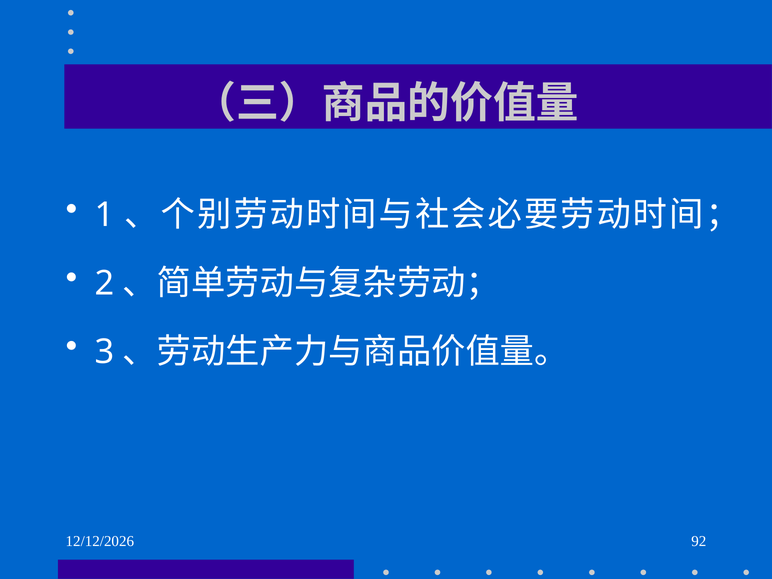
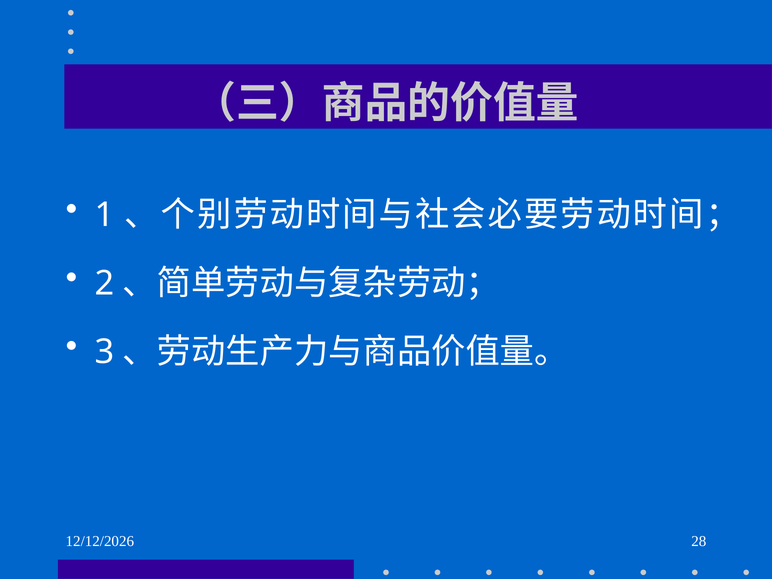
92: 92 -> 28
